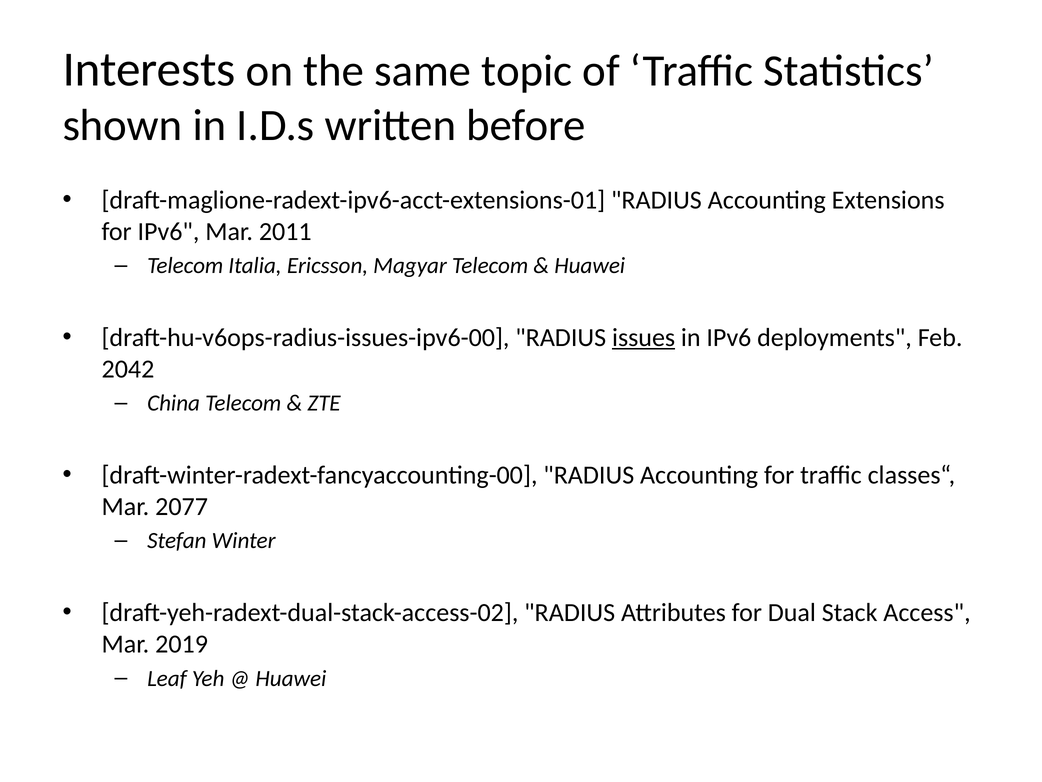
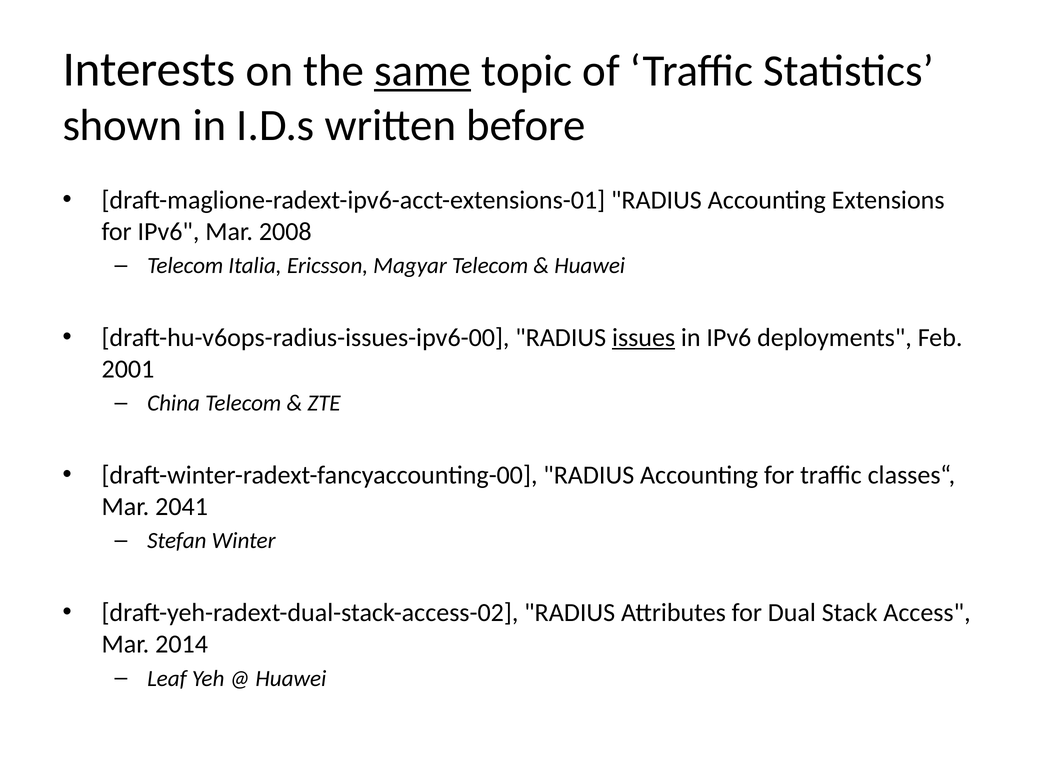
same underline: none -> present
2011: 2011 -> 2008
2042: 2042 -> 2001
2077: 2077 -> 2041
2019: 2019 -> 2014
